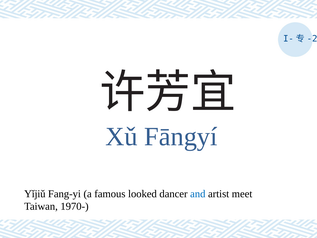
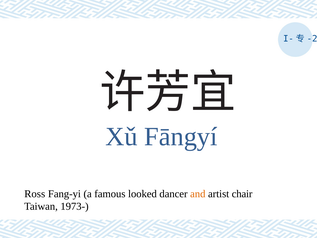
Yǐjiǔ: Yǐjiǔ -> Ross
and colour: blue -> orange
meet: meet -> chair
1970-: 1970- -> 1973-
